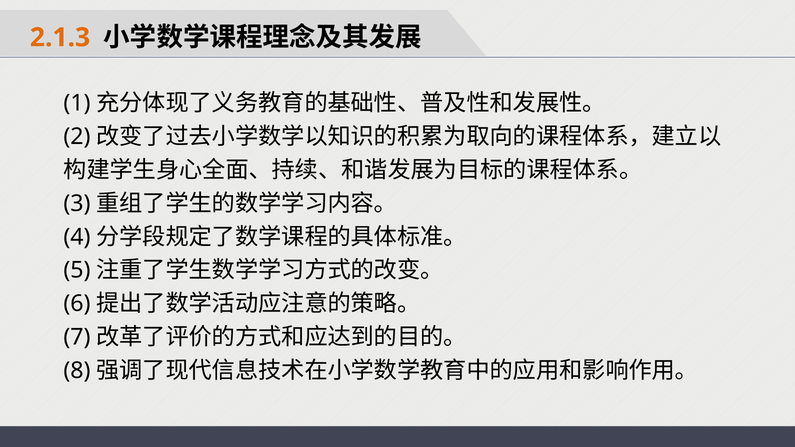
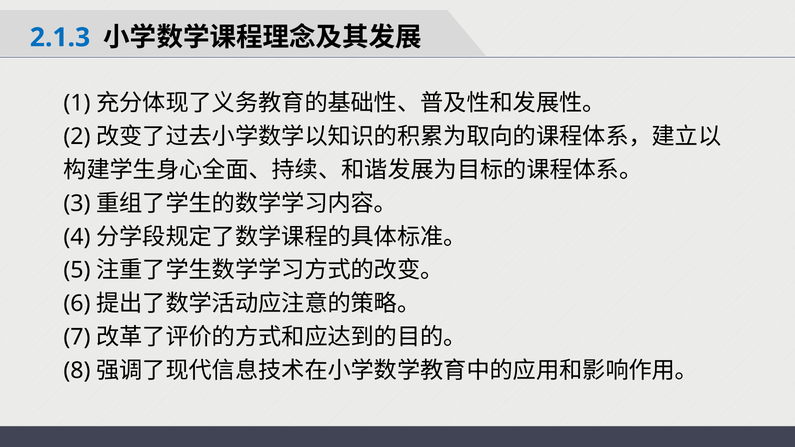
2.1.3 colour: orange -> blue
